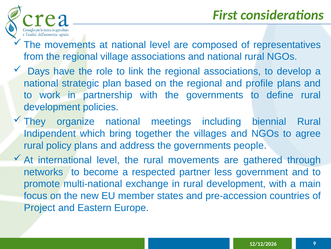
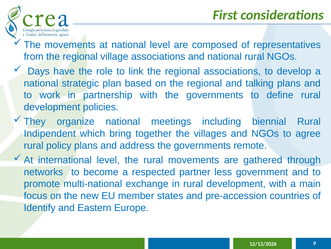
profile: profile -> talking
people: people -> remote
Project: Project -> Identify
